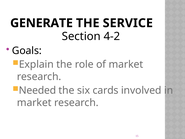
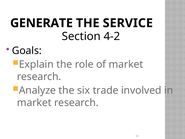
Needed: Needed -> Analyze
cards: cards -> trade
